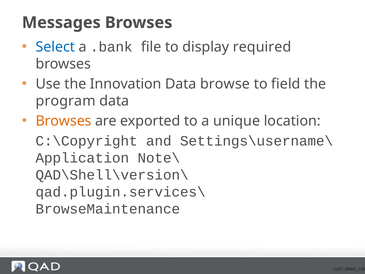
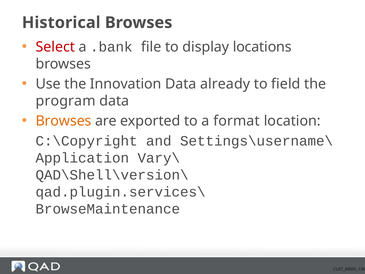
Messages: Messages -> Historical
Select colour: blue -> red
required: required -> locations
browse: browse -> already
unique: unique -> format
Note\: Note\ -> Vary\
